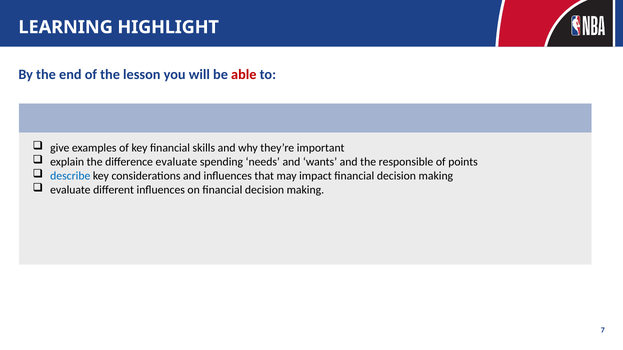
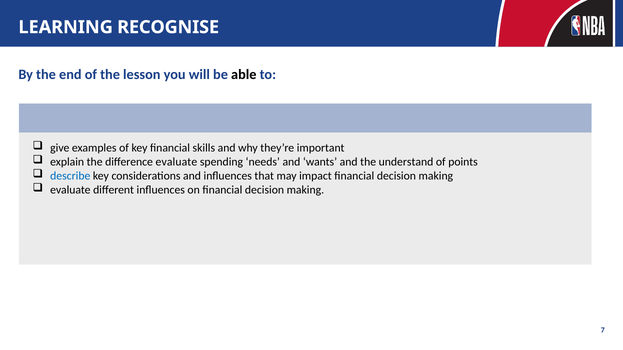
HIGHLIGHT: HIGHLIGHT -> RECOGNISE
able colour: red -> black
responsible: responsible -> understand
